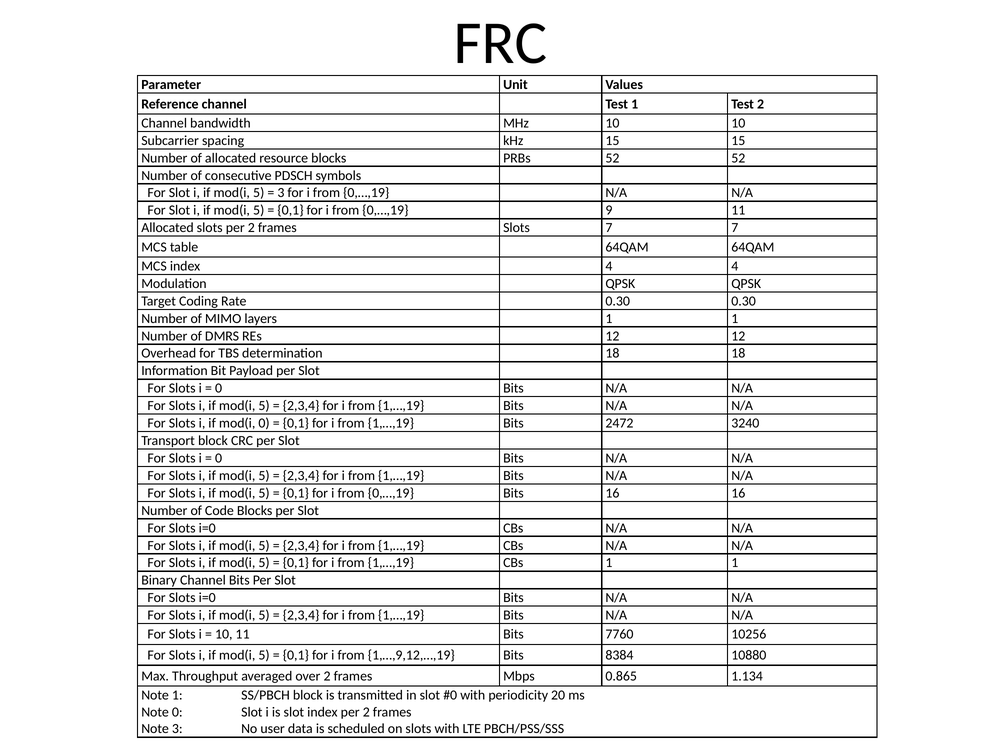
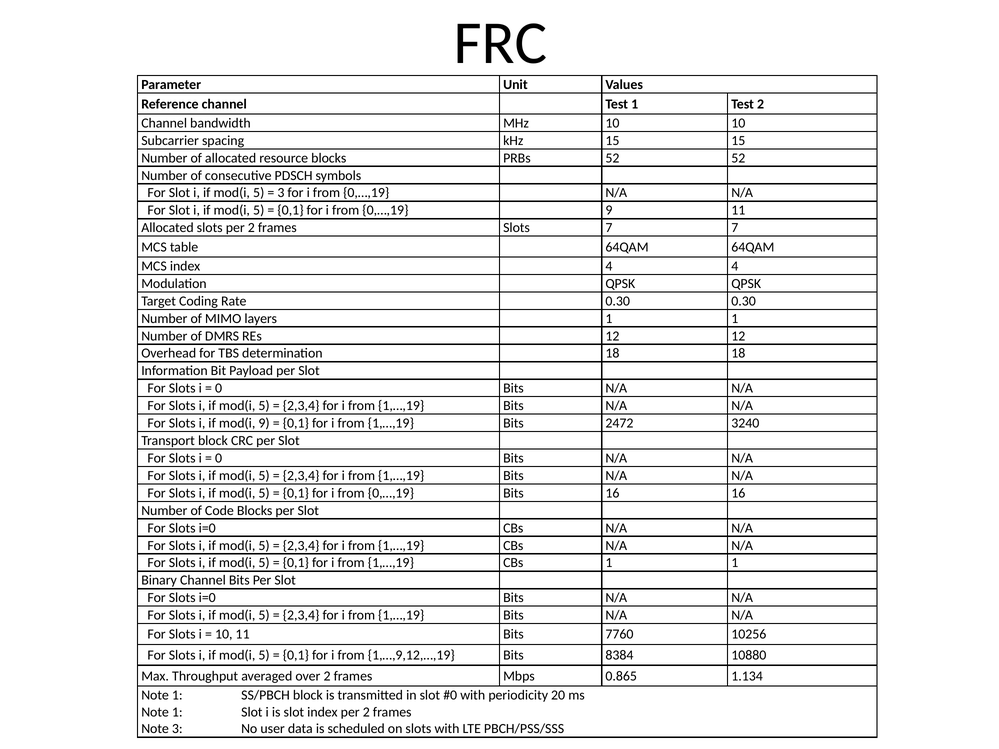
mod(i 0: 0 -> 9
0 at (177, 712): 0 -> 1
